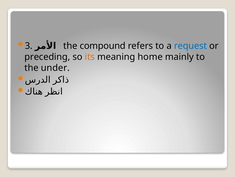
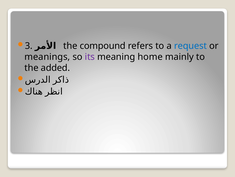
preceding: preceding -> meanings
its colour: orange -> purple
under: under -> added
